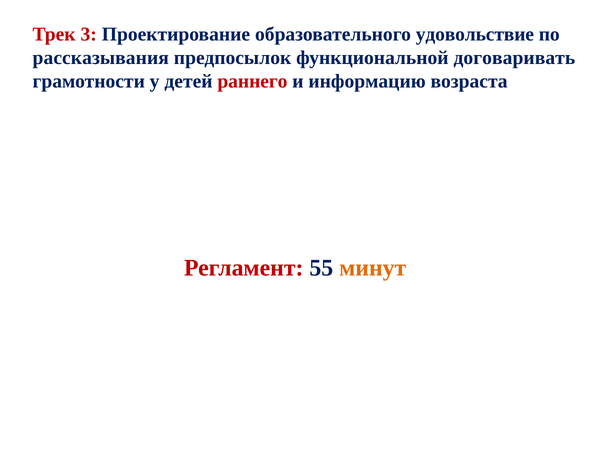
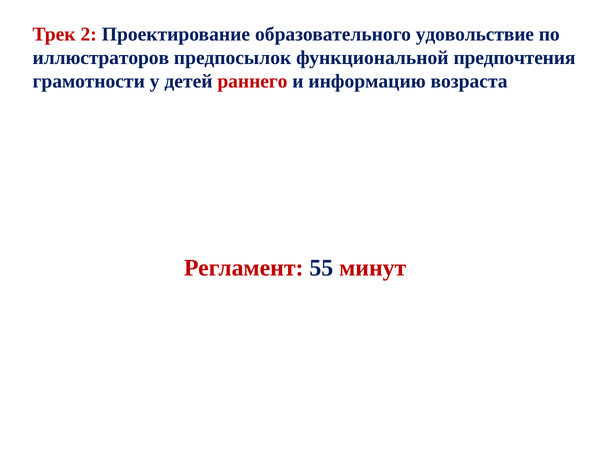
3: 3 -> 2
рассказывания: рассказывания -> иллюстраторов
договаривать: договаривать -> предпочтения
минут colour: orange -> red
